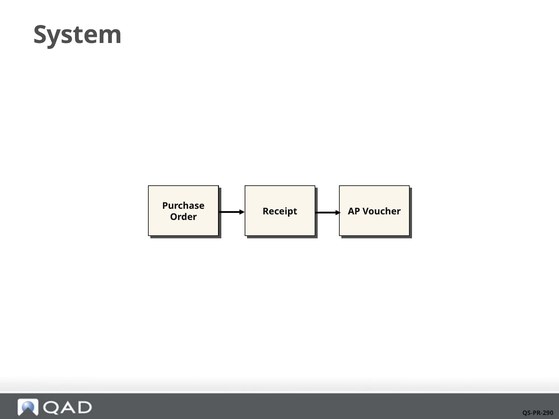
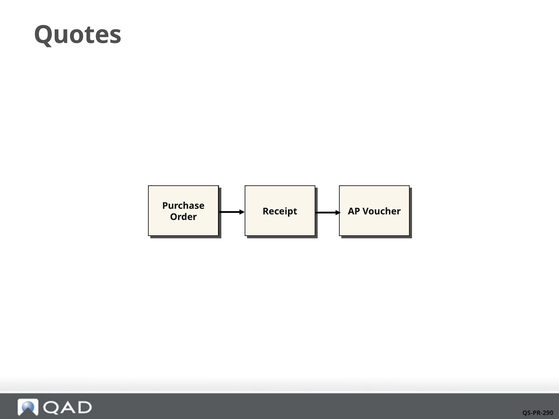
System: System -> Quotes
